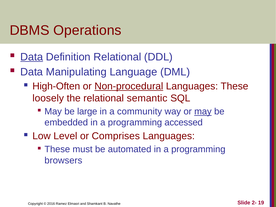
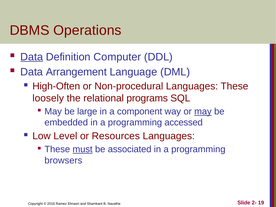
Definition Relational: Relational -> Computer
Manipulating: Manipulating -> Arrangement
Non-procedural underline: present -> none
semantic: semantic -> programs
community: community -> component
Comprises: Comprises -> Resources
must underline: none -> present
automated: automated -> associated
